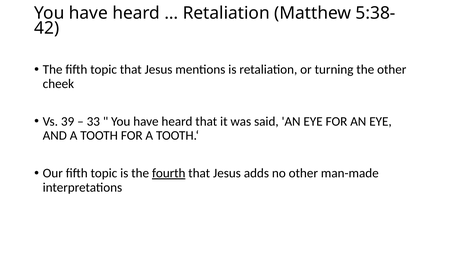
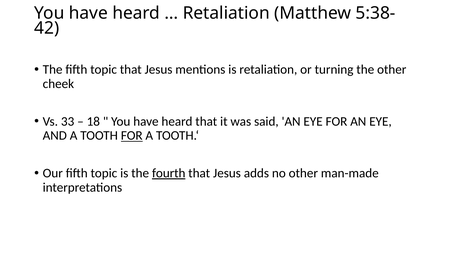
39: 39 -> 33
33: 33 -> 18
FOR at (132, 136) underline: none -> present
